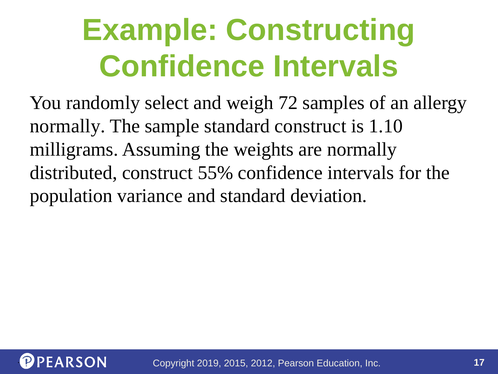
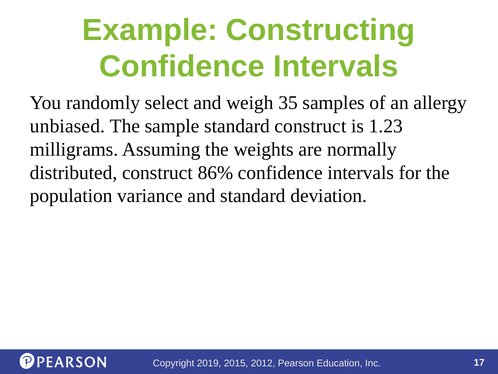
72: 72 -> 35
normally at (68, 126): normally -> unbiased
1.10: 1.10 -> 1.23
55%: 55% -> 86%
